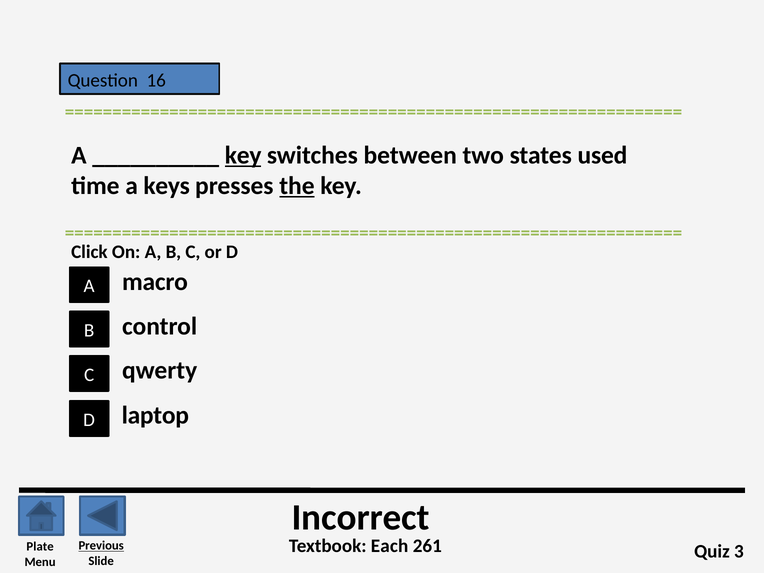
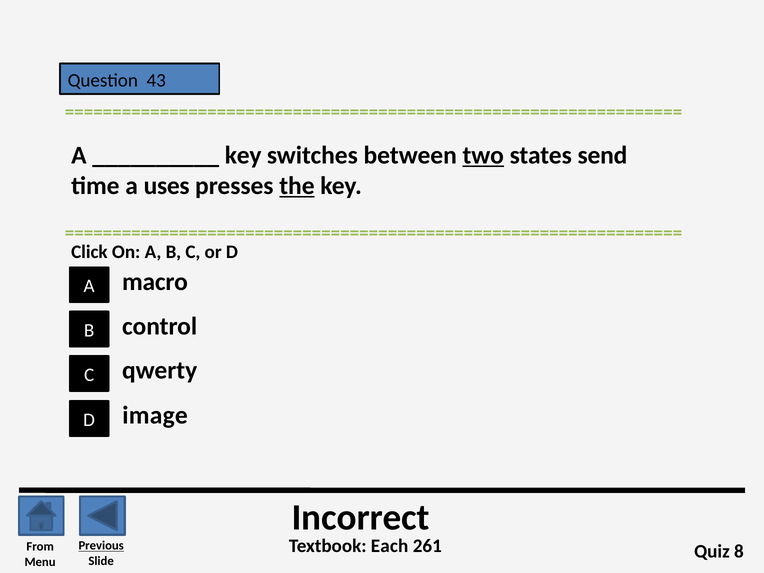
16: 16 -> 43
key at (243, 155) underline: present -> none
two underline: none -> present
used: used -> send
keys: keys -> uses
laptop: laptop -> image
Plate: Plate -> From
3: 3 -> 8
